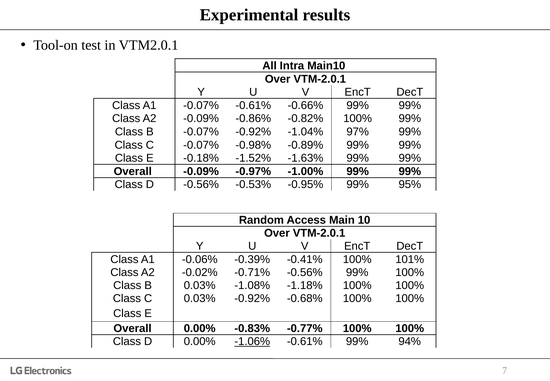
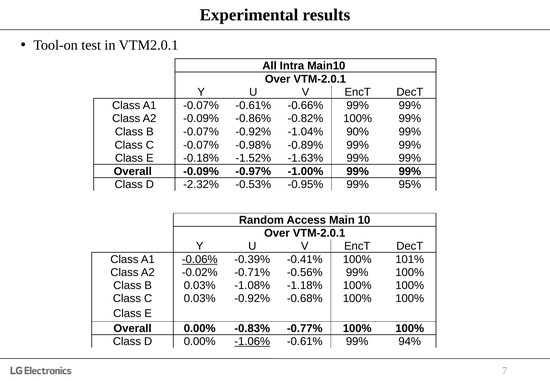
97%: 97% -> 90%
D -0.56%: -0.56% -> -2.32%
-0.06% underline: none -> present
